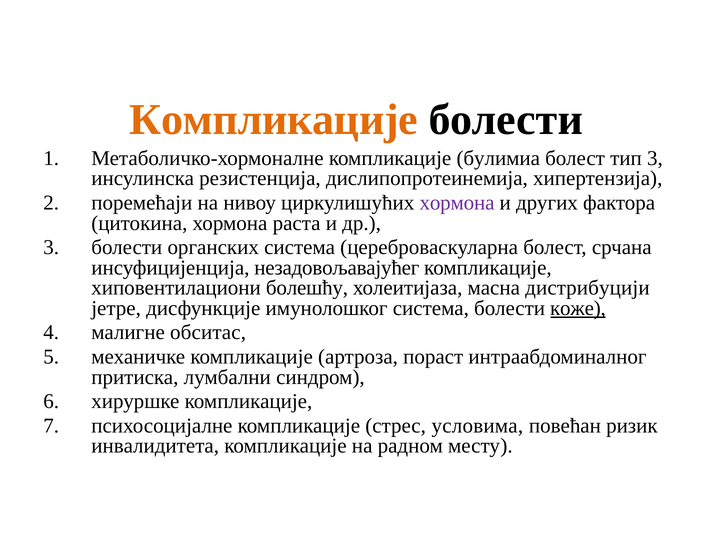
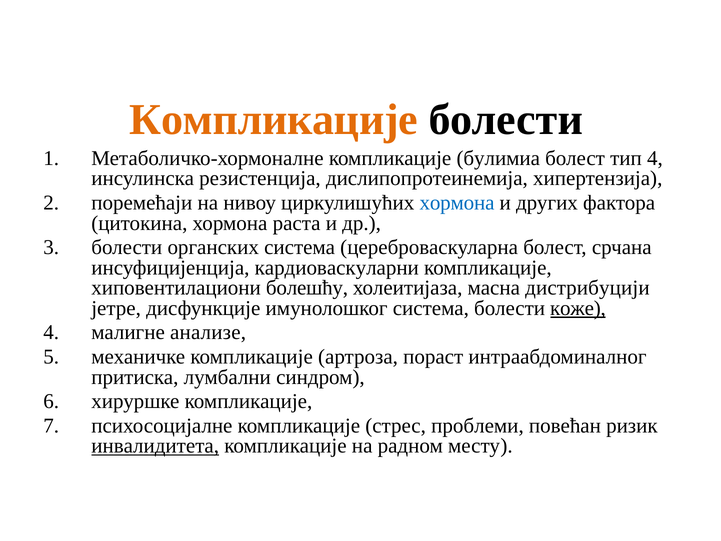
тип 3: 3 -> 4
хормона at (457, 203) colour: purple -> blue
незадовољавајућег: незадовољавајућег -> кардиоваскуларни
обситас: обситас -> анализе
условима: условима -> проблеми
инвалидитета underline: none -> present
